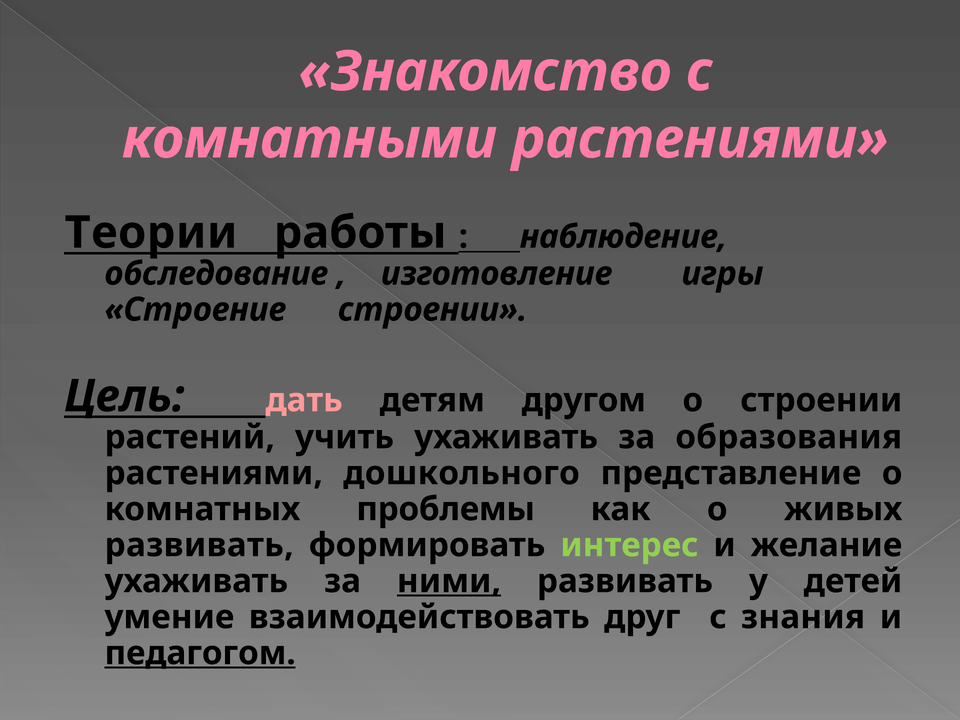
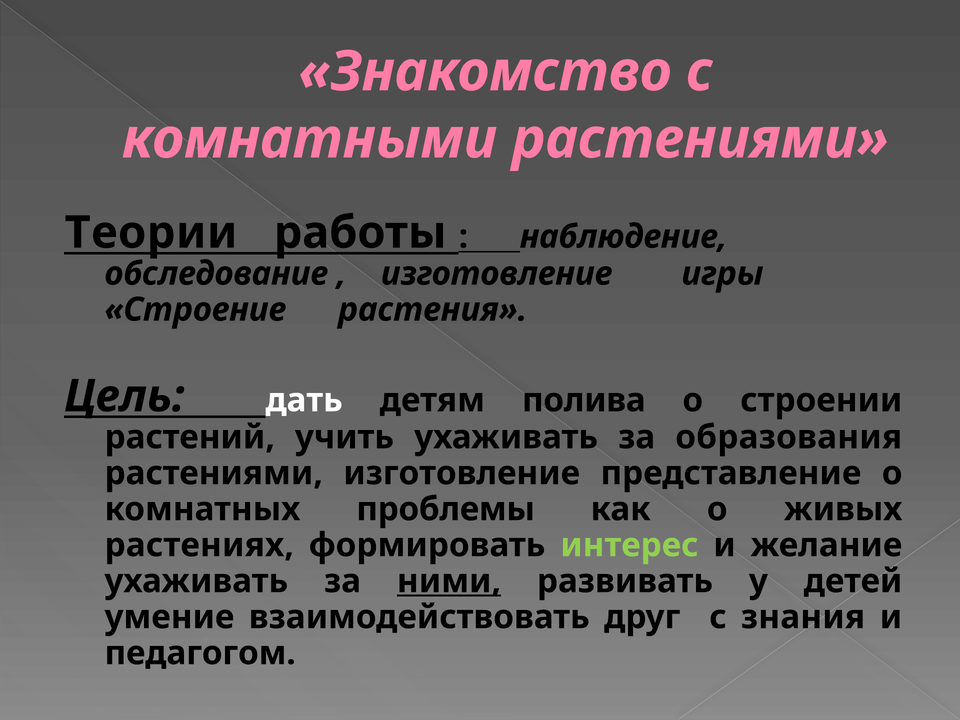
Строение строении: строении -> растения
дать colour: pink -> white
другом: другом -> полива
растениями дошкольного: дошкольного -> изготовление
развивать at (199, 545): развивать -> растениях
педагогом underline: present -> none
